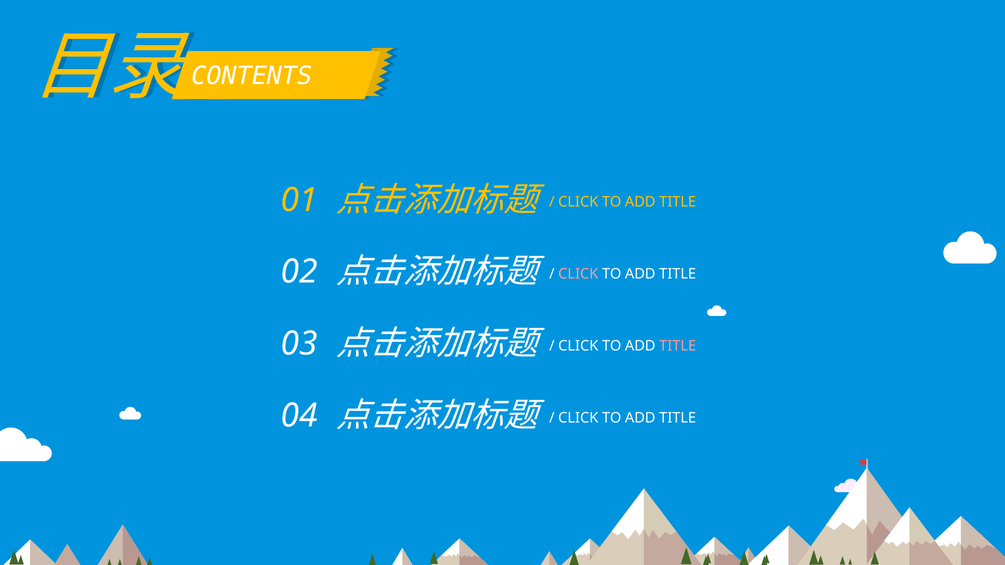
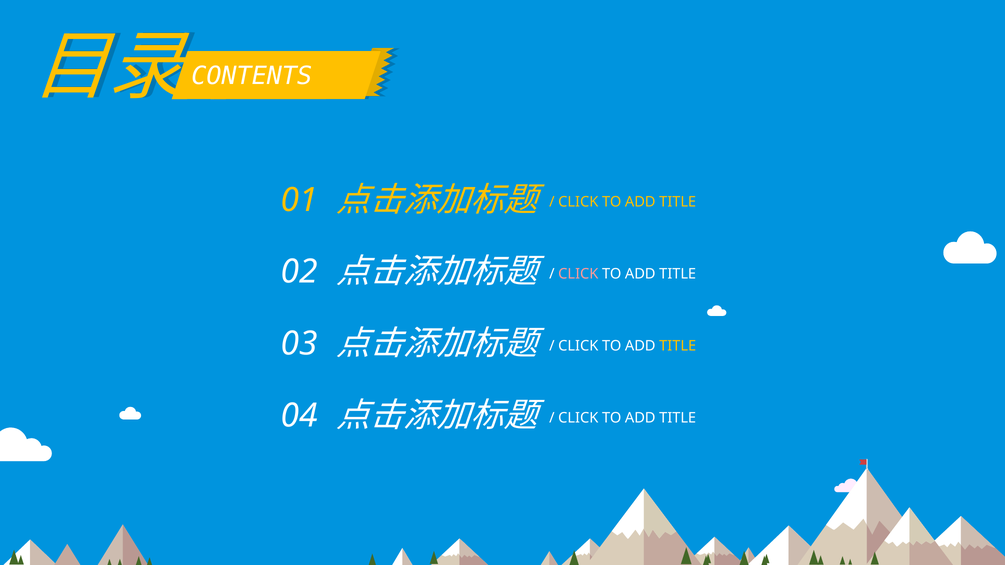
TITLE at (678, 346) colour: pink -> yellow
